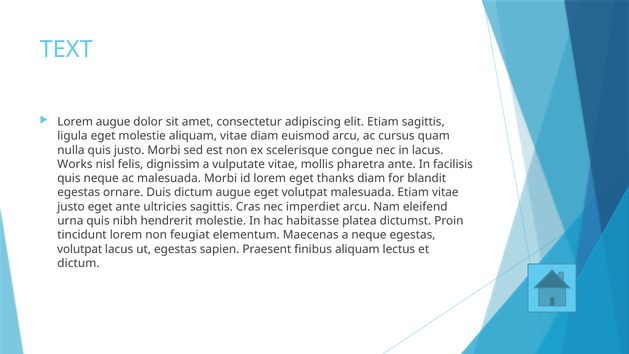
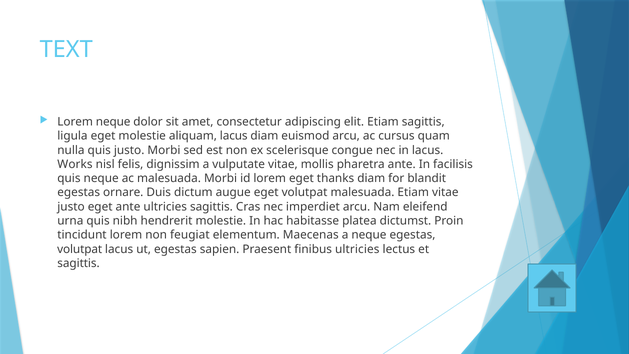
Lorem augue: augue -> neque
aliquam vitae: vitae -> lacus
finibus aliquam: aliquam -> ultricies
dictum at (78, 263): dictum -> sagittis
